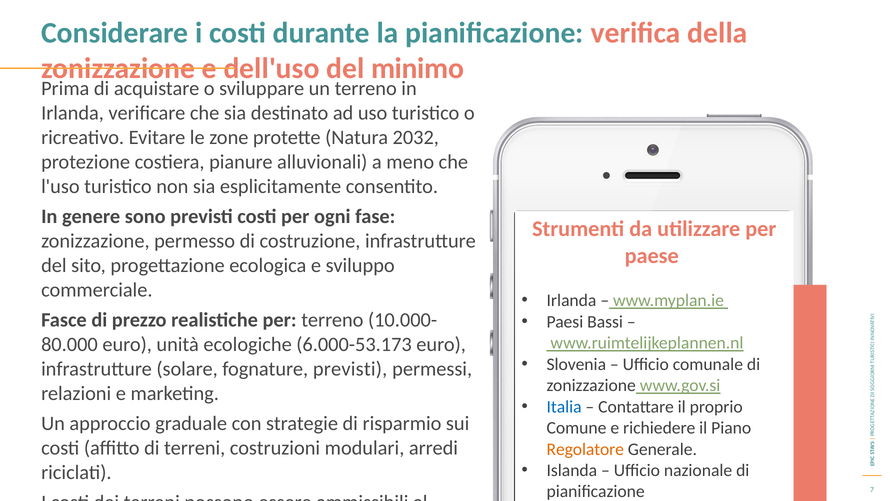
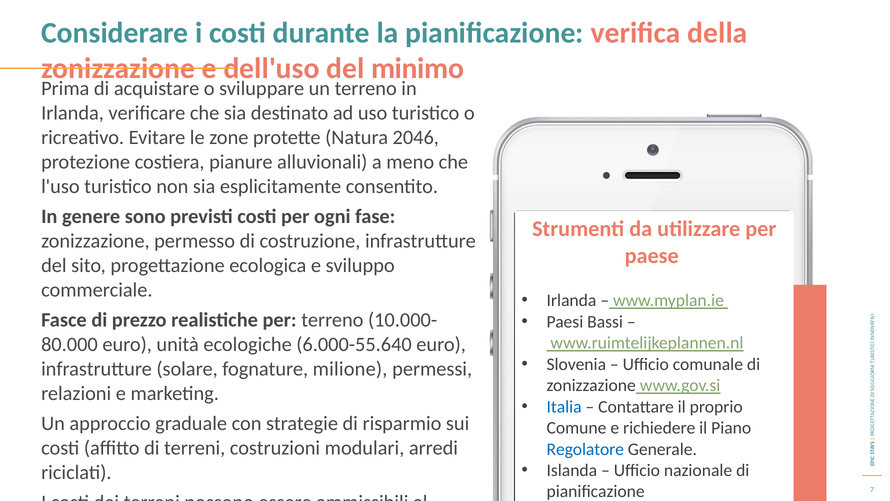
2032: 2032 -> 2046
6.000-53.173: 6.000-53.173 -> 6.000-55.640
fognature previsti: previsti -> milione
Regolatore colour: orange -> blue
